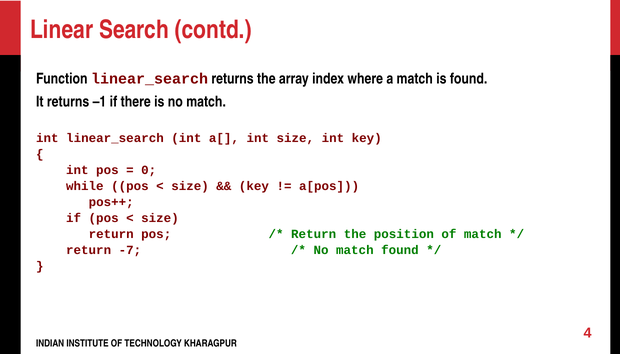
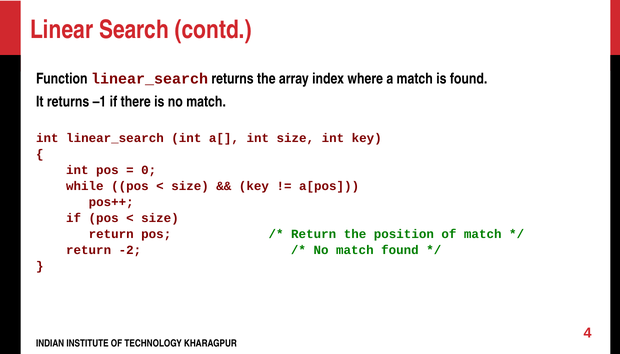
-7: -7 -> -2
